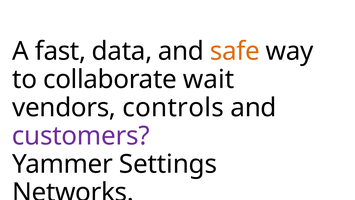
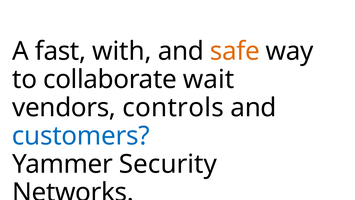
data: data -> with
customers colour: purple -> blue
Settings: Settings -> Security
